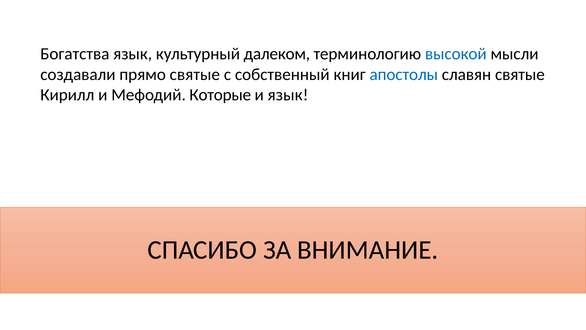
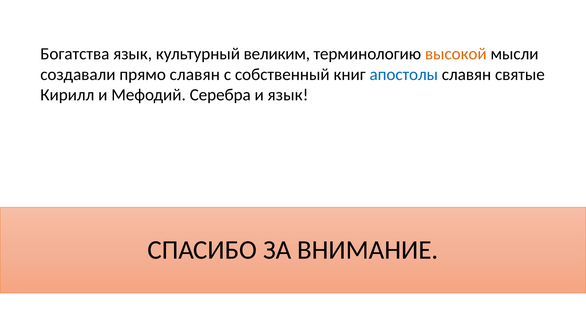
далеком: далеком -> великим
высокой colour: blue -> orange
прямо святые: святые -> славян
Которые: Которые -> Серебра
